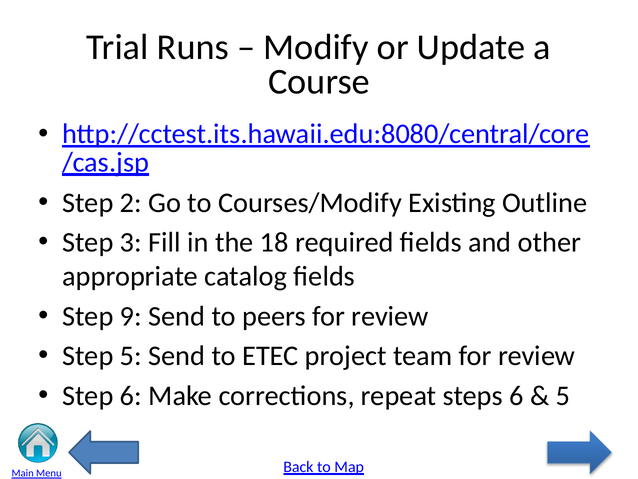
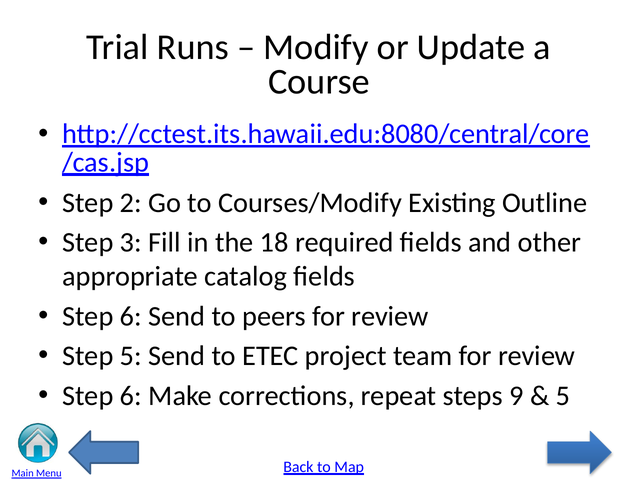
9 at (131, 316): 9 -> 6
steps 6: 6 -> 9
